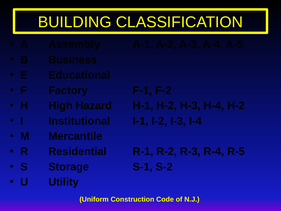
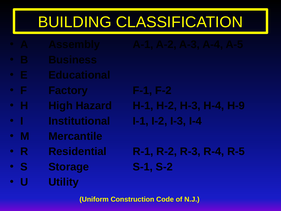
H-4 H-2: H-2 -> H-9
